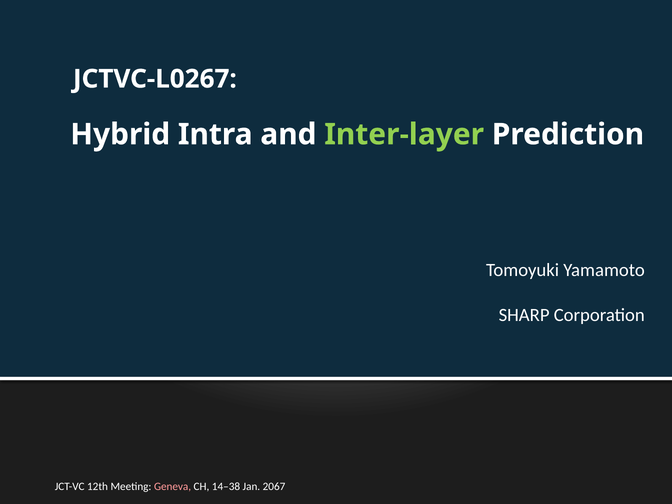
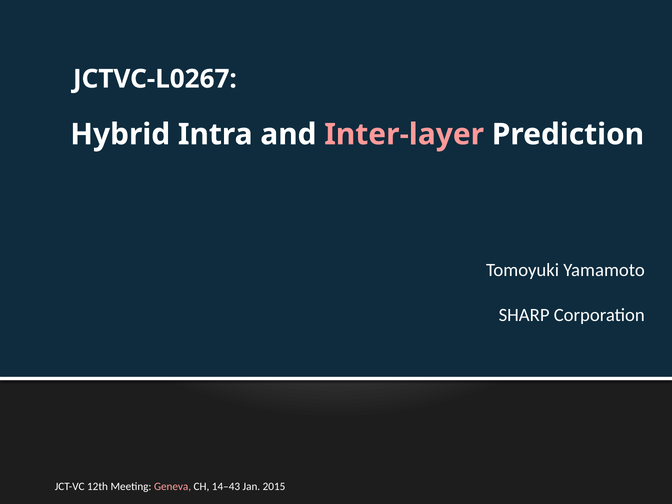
Inter-layer colour: light green -> pink
14–38: 14–38 -> 14–43
2067: 2067 -> 2015
